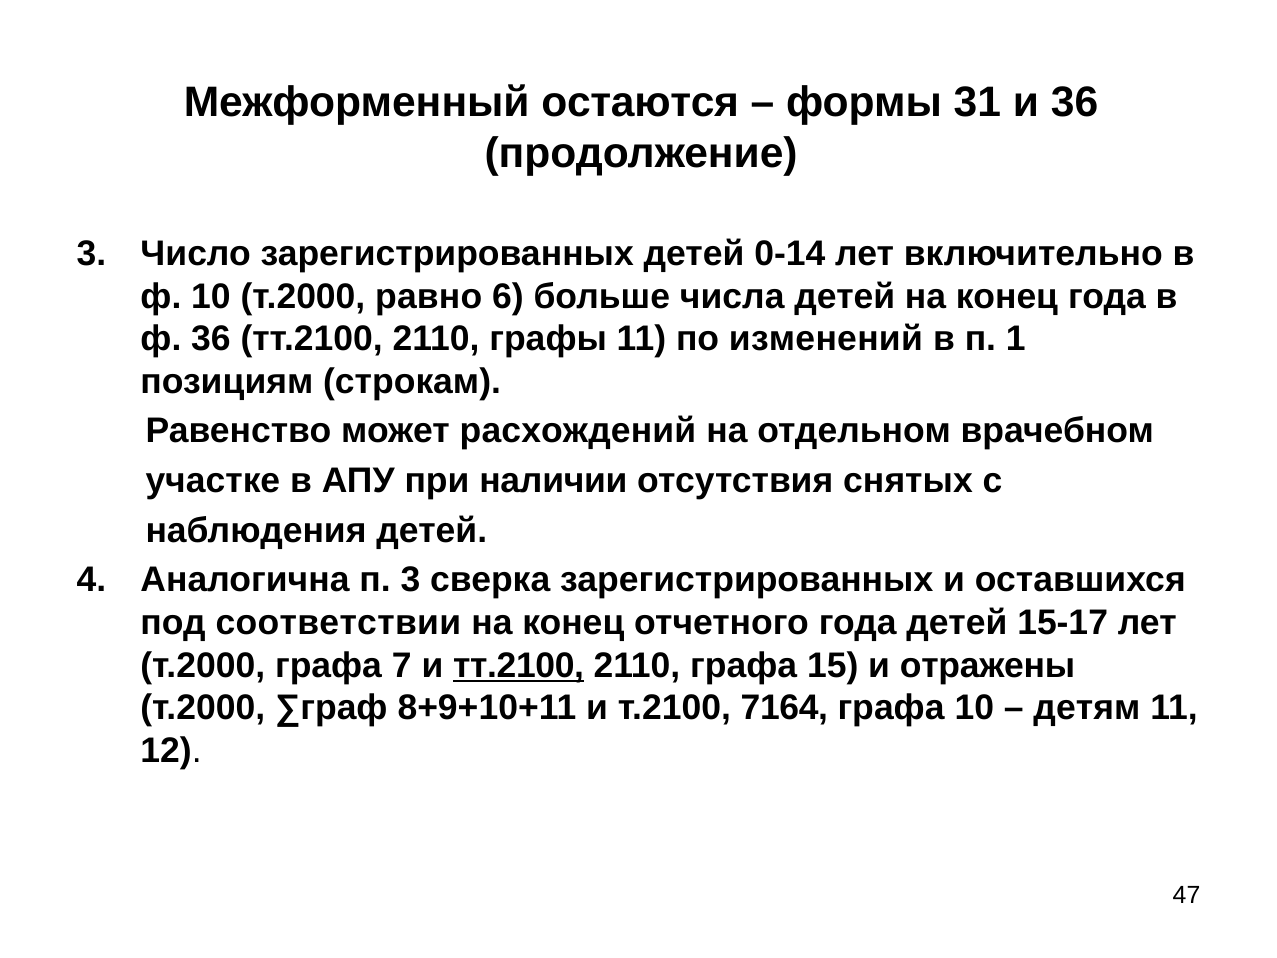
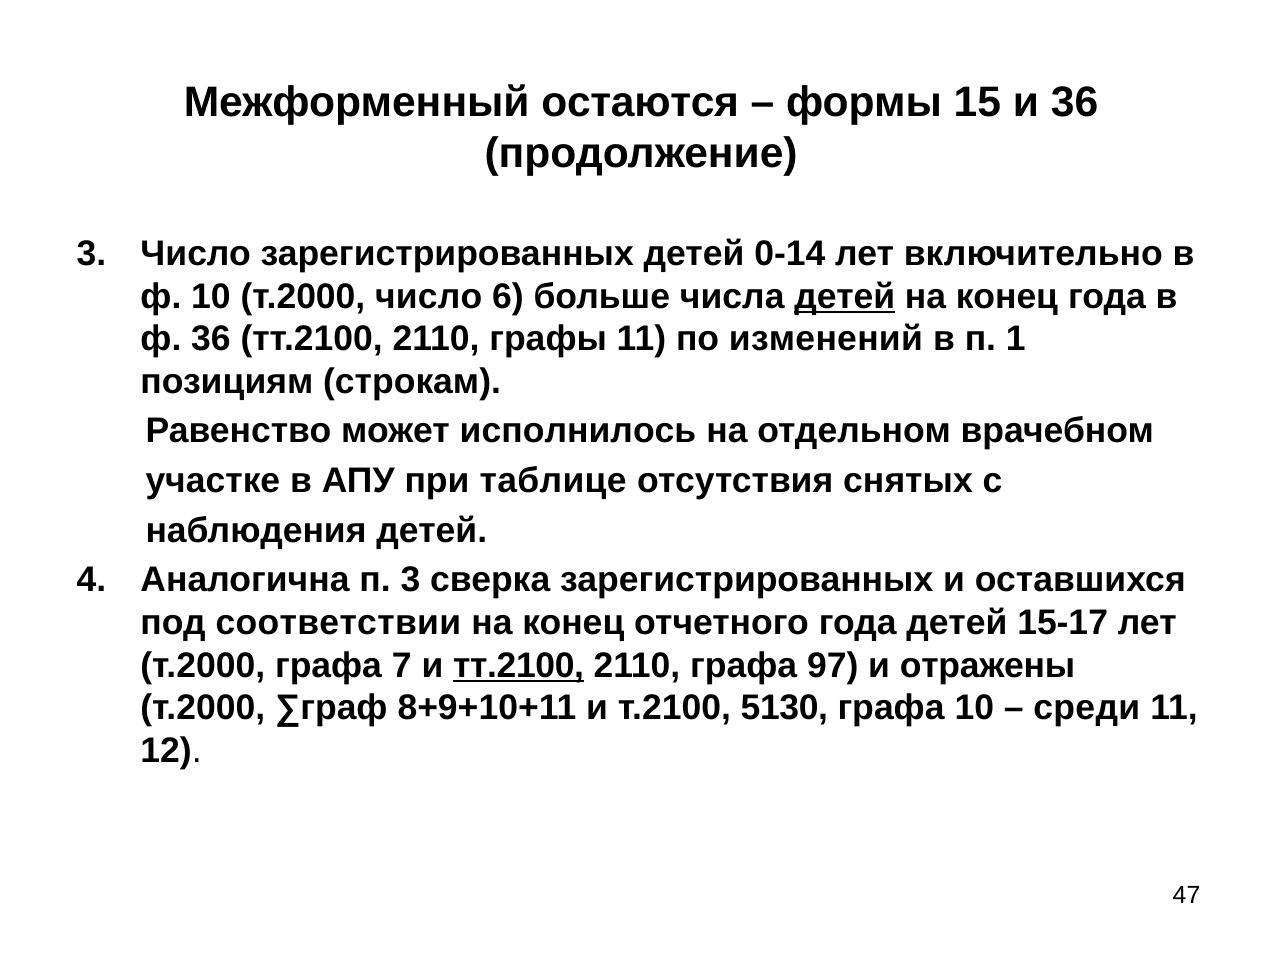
31: 31 -> 15
т.2000 равно: равно -> число
детей at (845, 296) underline: none -> present
расхождений: расхождений -> исполнилось
наличии: наличии -> таблице
15: 15 -> 97
7164: 7164 -> 5130
детям: детям -> среди
